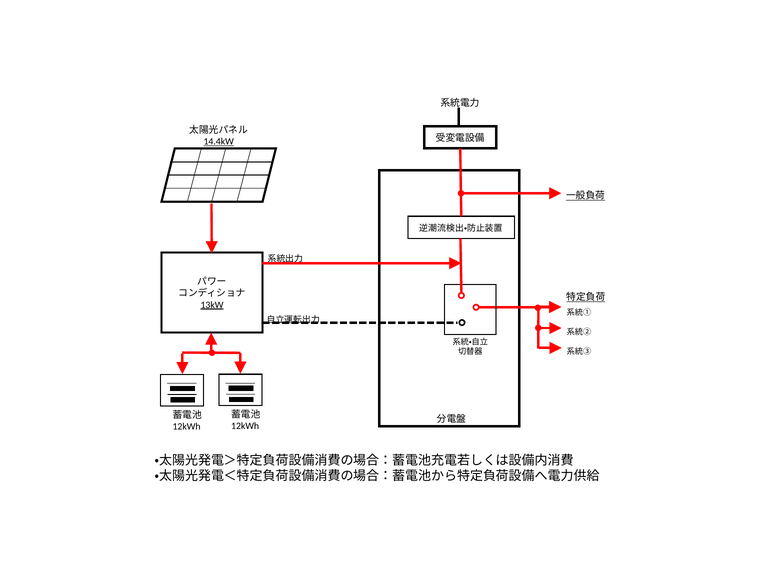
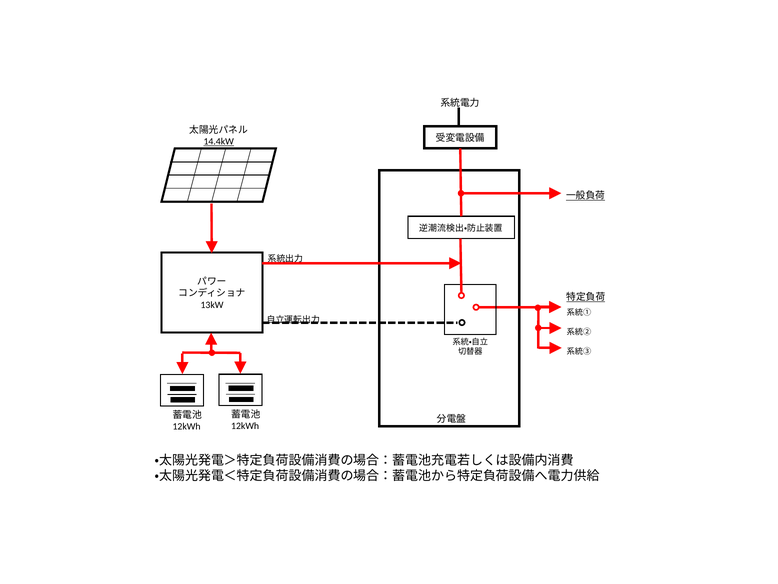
13kW underline: present -> none
